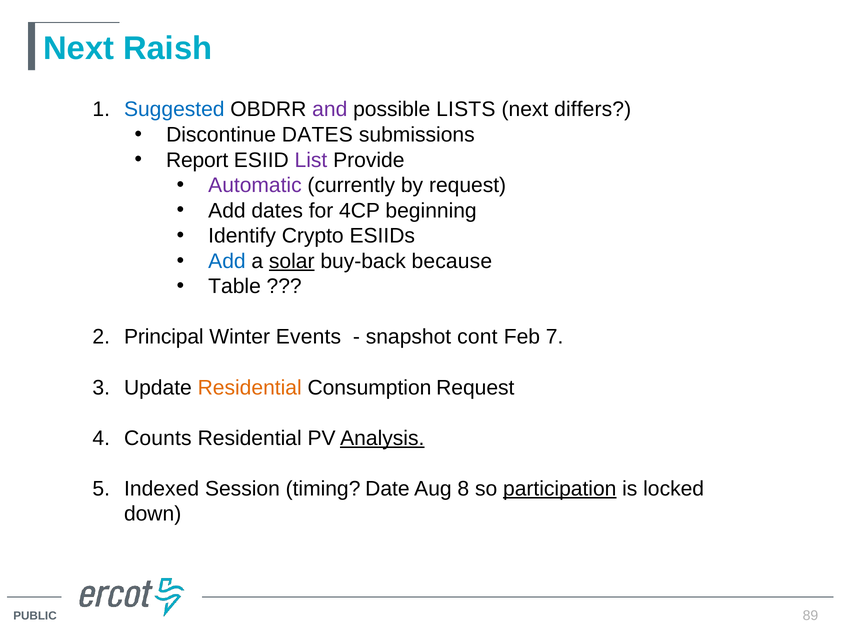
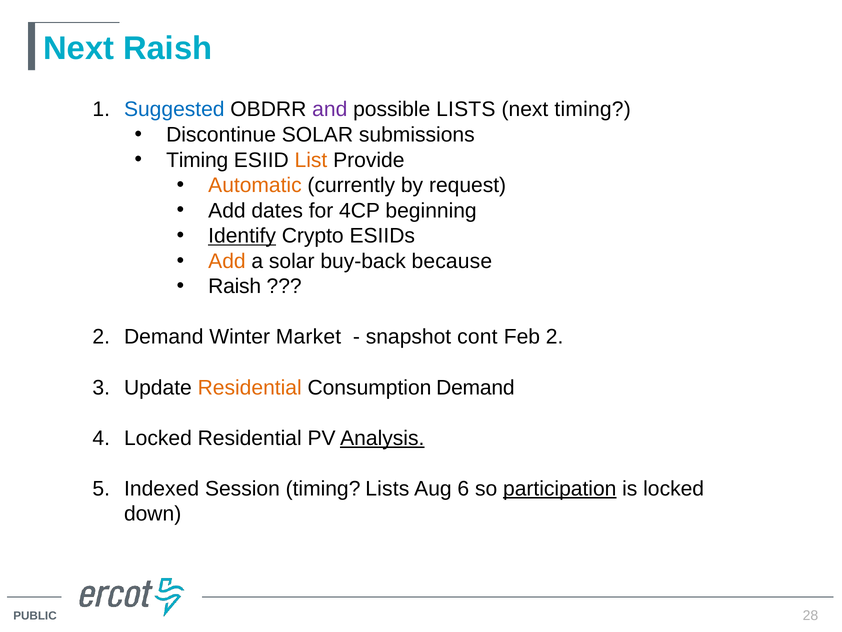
next differs: differs -> timing
Discontinue DATES: DATES -> SOLAR
Report at (197, 160): Report -> Timing
List colour: purple -> orange
Automatic colour: purple -> orange
Identify underline: none -> present
Add at (227, 261) colour: blue -> orange
solar at (292, 261) underline: present -> none
Table at (235, 286): Table -> Raish
Principal at (164, 337): Principal -> Demand
Events: Events -> Market
Feb 7: 7 -> 2
Consumption Request: Request -> Demand
Counts at (158, 438): Counts -> Locked
timing Date: Date -> Lists
8: 8 -> 6
89: 89 -> 28
